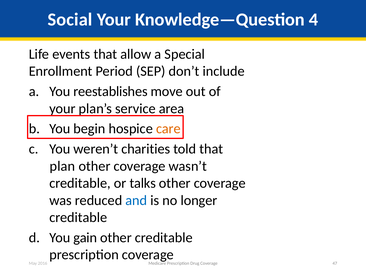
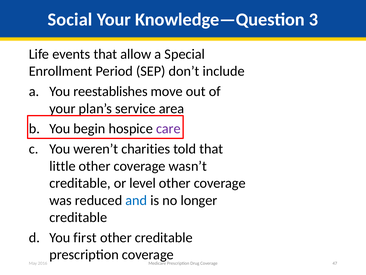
4: 4 -> 3
care colour: orange -> purple
plan: plan -> little
talks: talks -> level
gain: gain -> first
